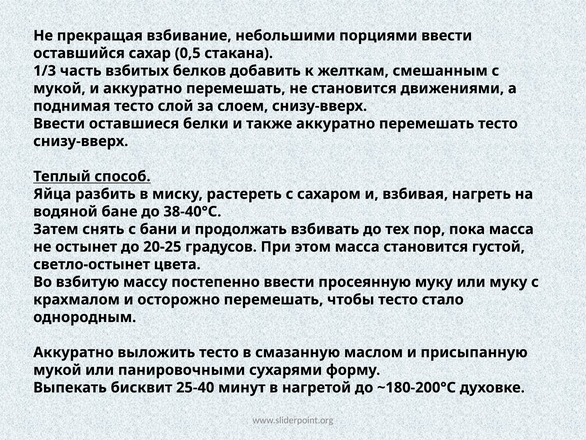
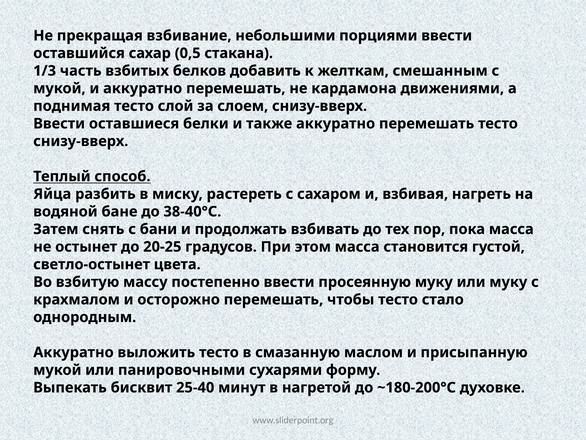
не становится: становится -> кардамона
